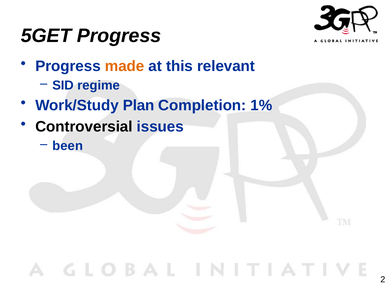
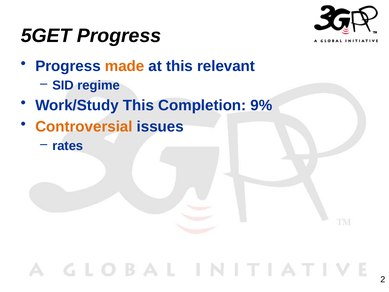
Work/Study Plan: Plan -> This
1%: 1% -> 9%
Controversial colour: black -> orange
been: been -> rates
